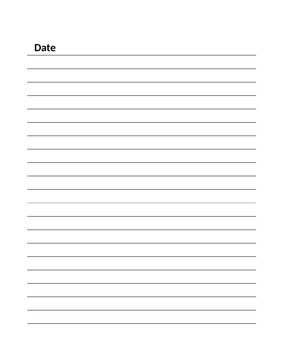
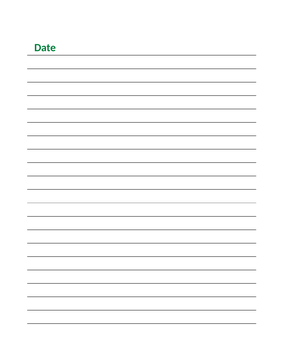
Date colour: black -> green
